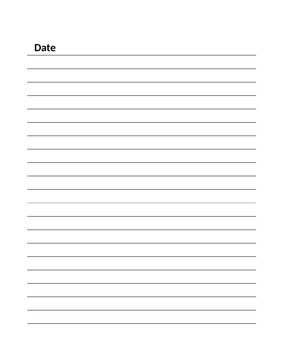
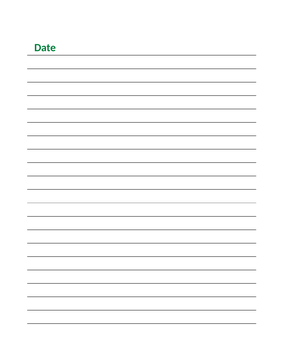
Date colour: black -> green
